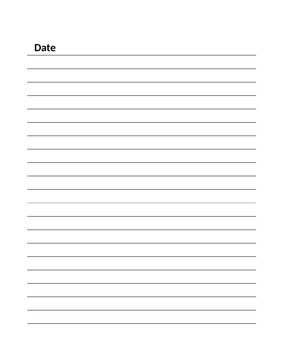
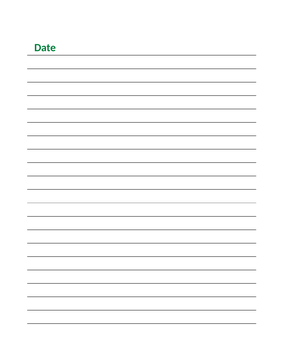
Date colour: black -> green
